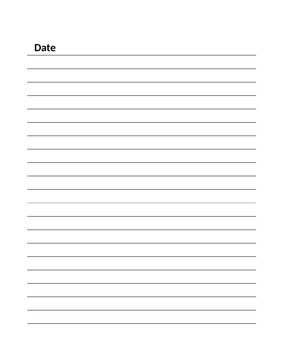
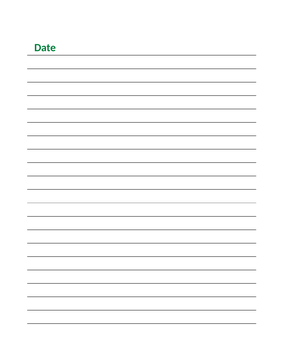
Date colour: black -> green
